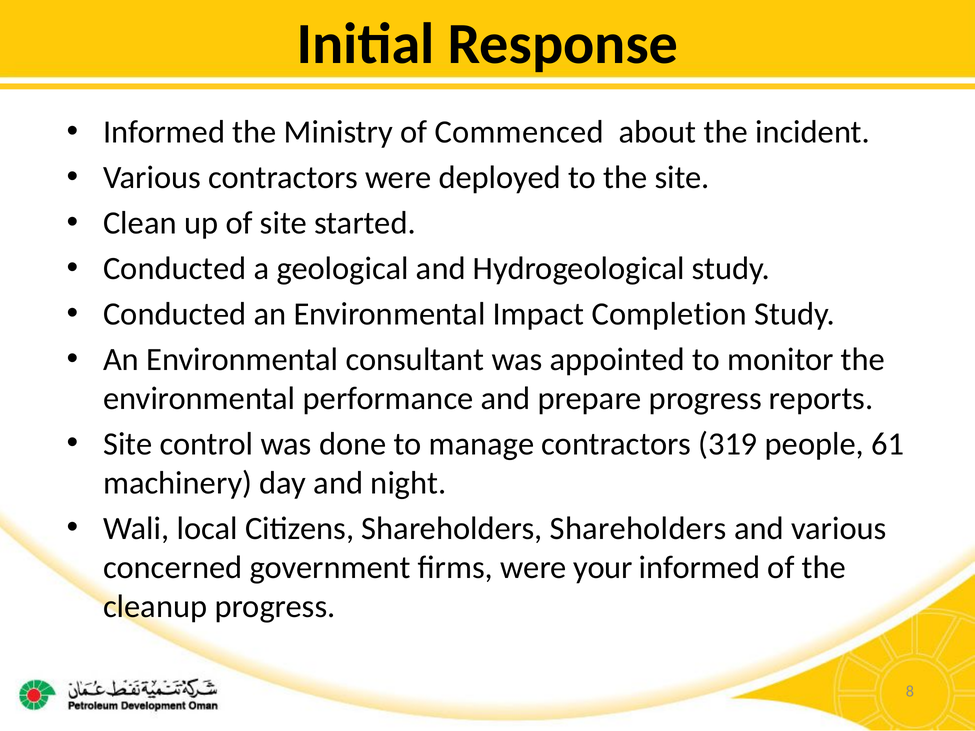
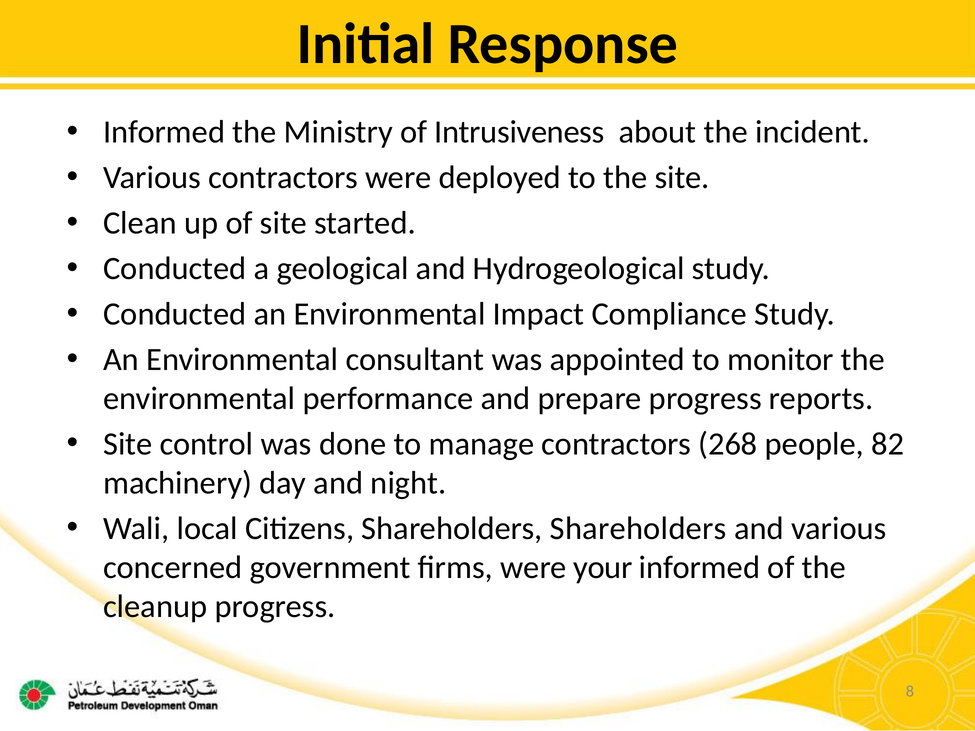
Commenced: Commenced -> Intrusiveness
Completion: Completion -> Compliance
319: 319 -> 268
61: 61 -> 82
